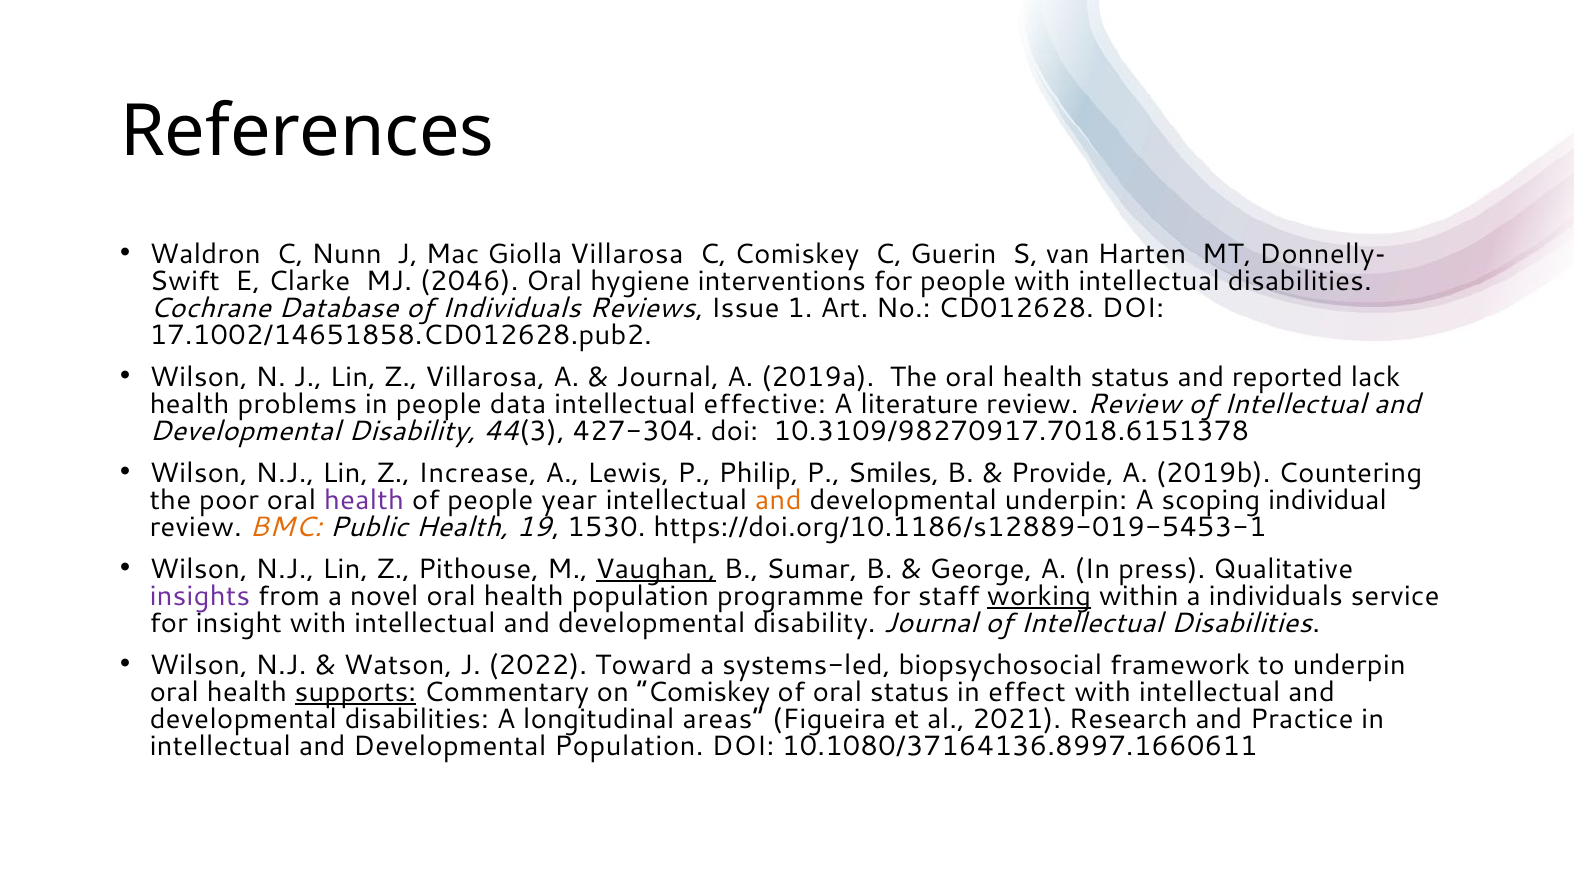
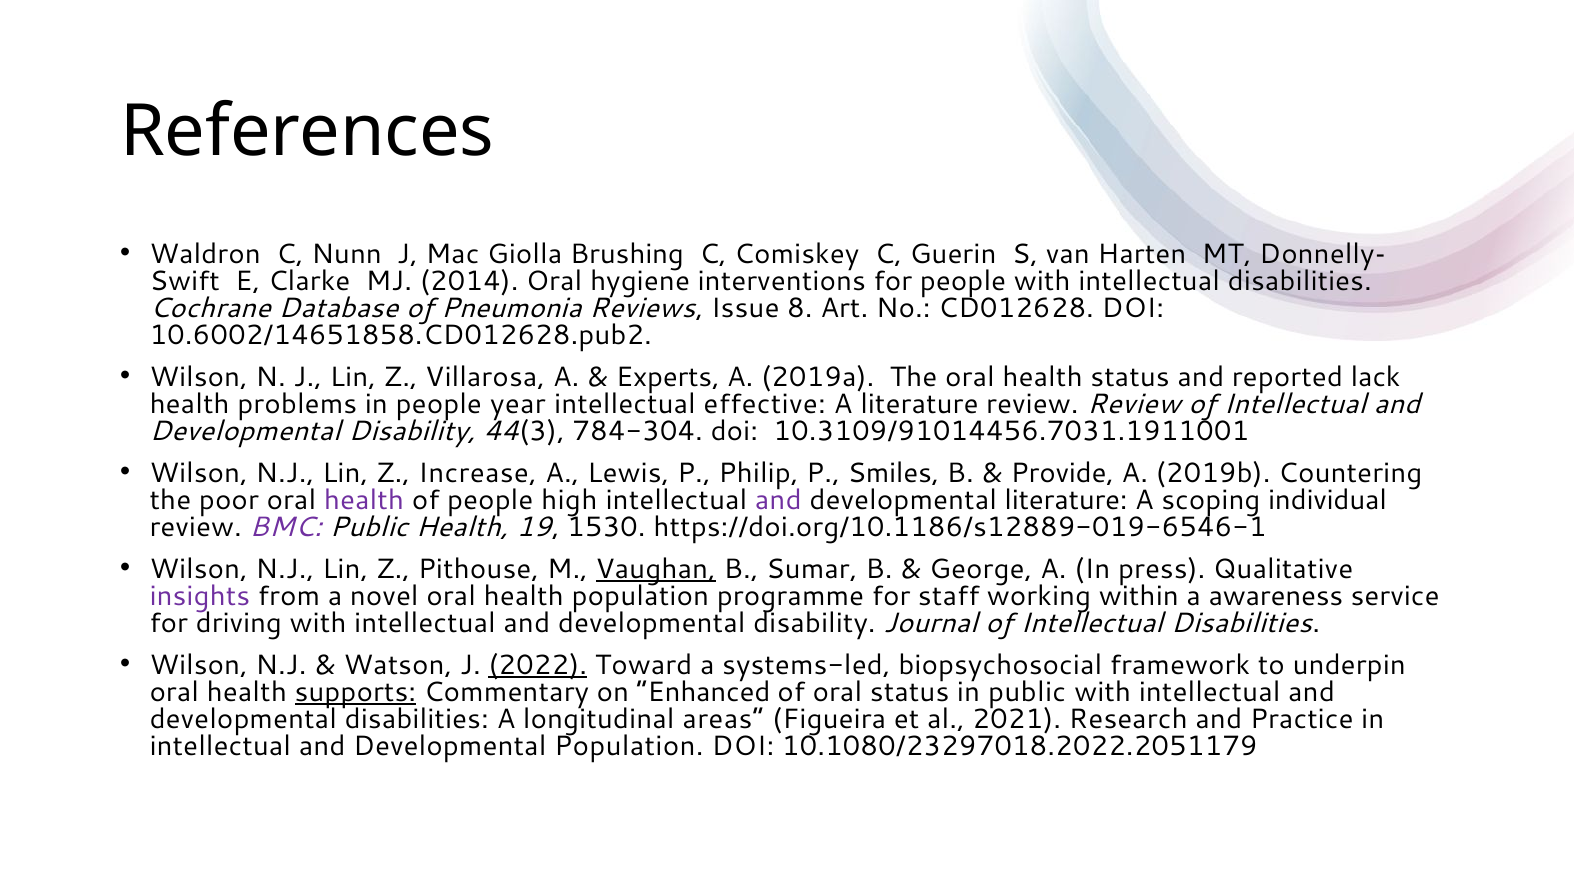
Giolla Villarosa: Villarosa -> Brushing
2046: 2046 -> 2014
of Individuals: Individuals -> Pneumonia
1: 1 -> 8
17.1002/14651858.CD012628.pub2: 17.1002/14651858.CD012628.pub2 -> 10.6002/14651858.CD012628.pub2
Journal at (668, 377): Journal -> Experts
data: data -> year
427-304: 427-304 -> 784-304
10.3109/98270917.7018.6151378: 10.3109/98270917.7018.6151378 -> 10.3109/91014456.7031.1911001
year: year -> high
and at (778, 500) colour: orange -> purple
developmental underpin: underpin -> literature
BMC colour: orange -> purple
https://doi.org/10.1186/s12889-019-5453-1: https://doi.org/10.1186/s12889-019-5453-1 -> https://doi.org/10.1186/s12889-019-6546-1
working underline: present -> none
a individuals: individuals -> awareness
insight: insight -> driving
2022 underline: none -> present
on Comiskey: Comiskey -> Enhanced
in effect: effect -> public
10.1080/37164136.8997.1660611: 10.1080/37164136.8997.1660611 -> 10.1080/23297018.2022.2051179
